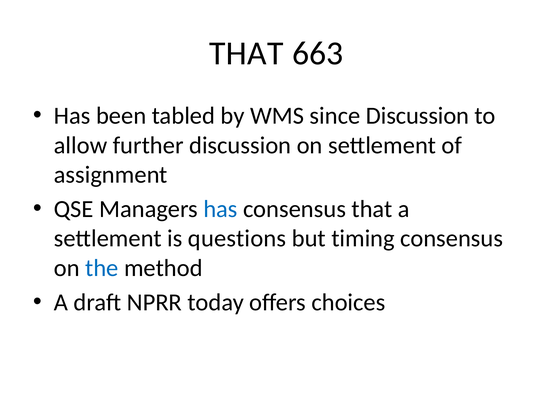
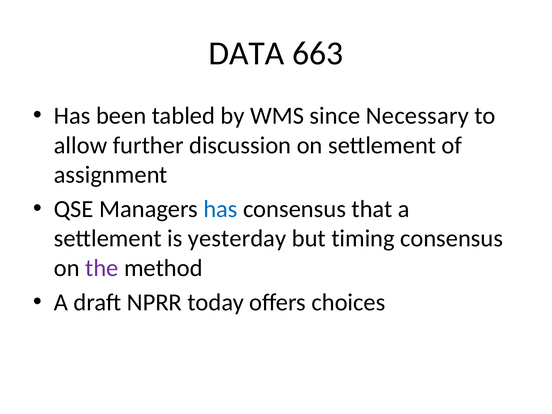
THAT at (246, 53): THAT -> DATA
since Discussion: Discussion -> Necessary
questions: questions -> yesterday
the colour: blue -> purple
